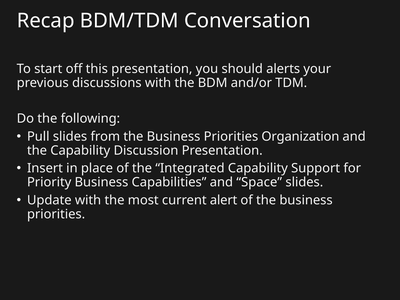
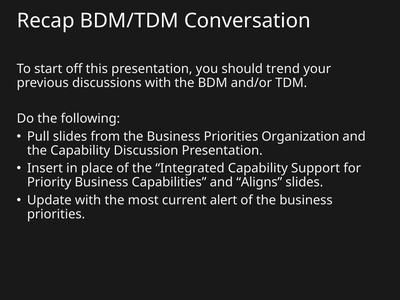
alerts: alerts -> trend
Space: Space -> Aligns
